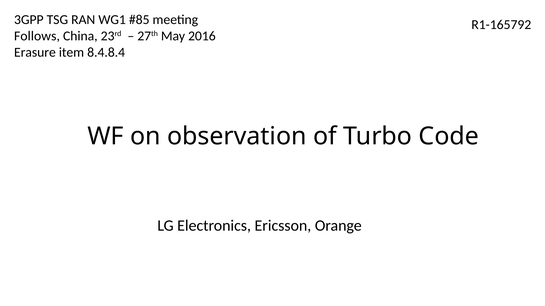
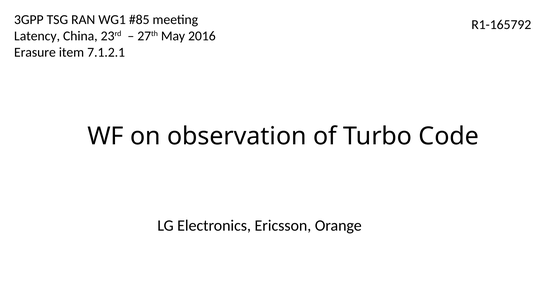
Follows: Follows -> Latency
8.4.8.4: 8.4.8.4 -> 7.1.2.1
